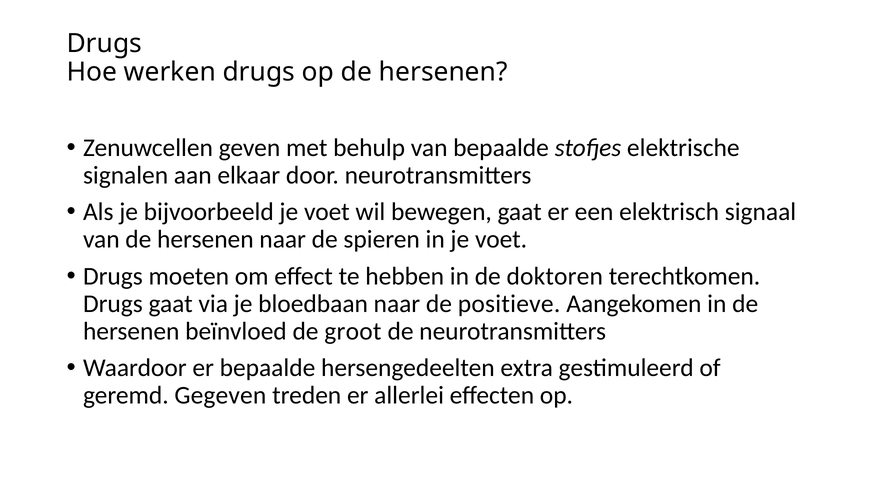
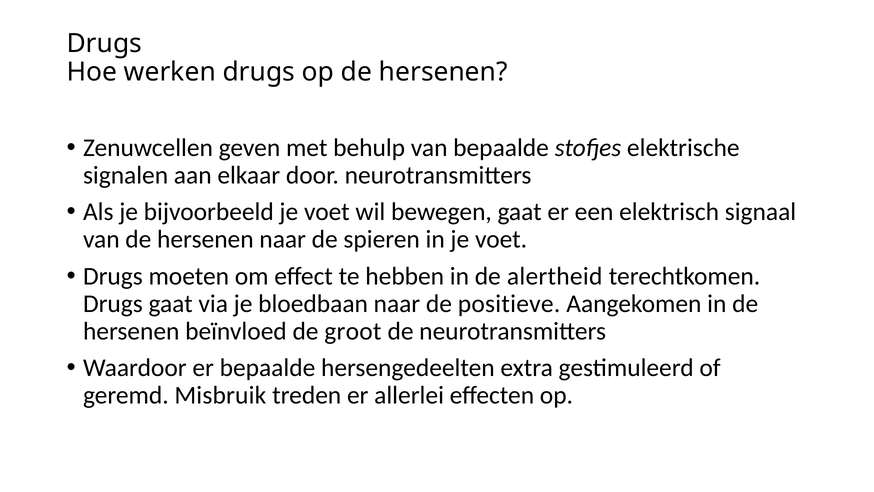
doktoren: doktoren -> alertheid
Gegeven: Gegeven -> Misbruik
